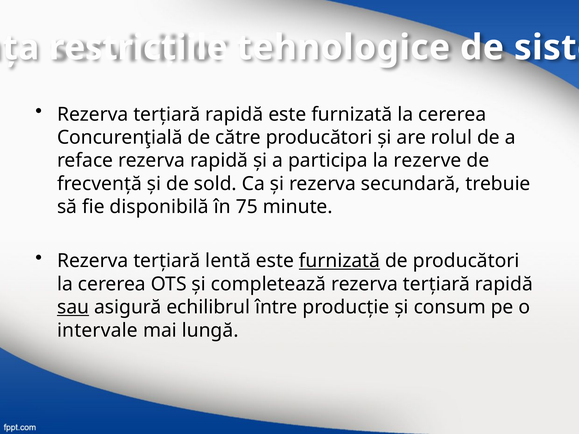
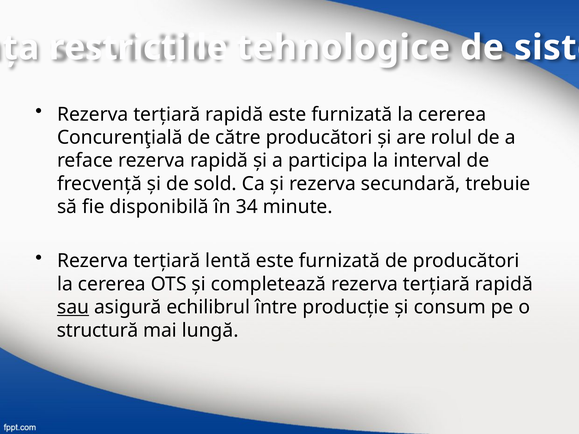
rezerve: rezerve -> interval
75: 75 -> 34
furnizată at (339, 261) underline: present -> none
intervale: intervale -> structură
